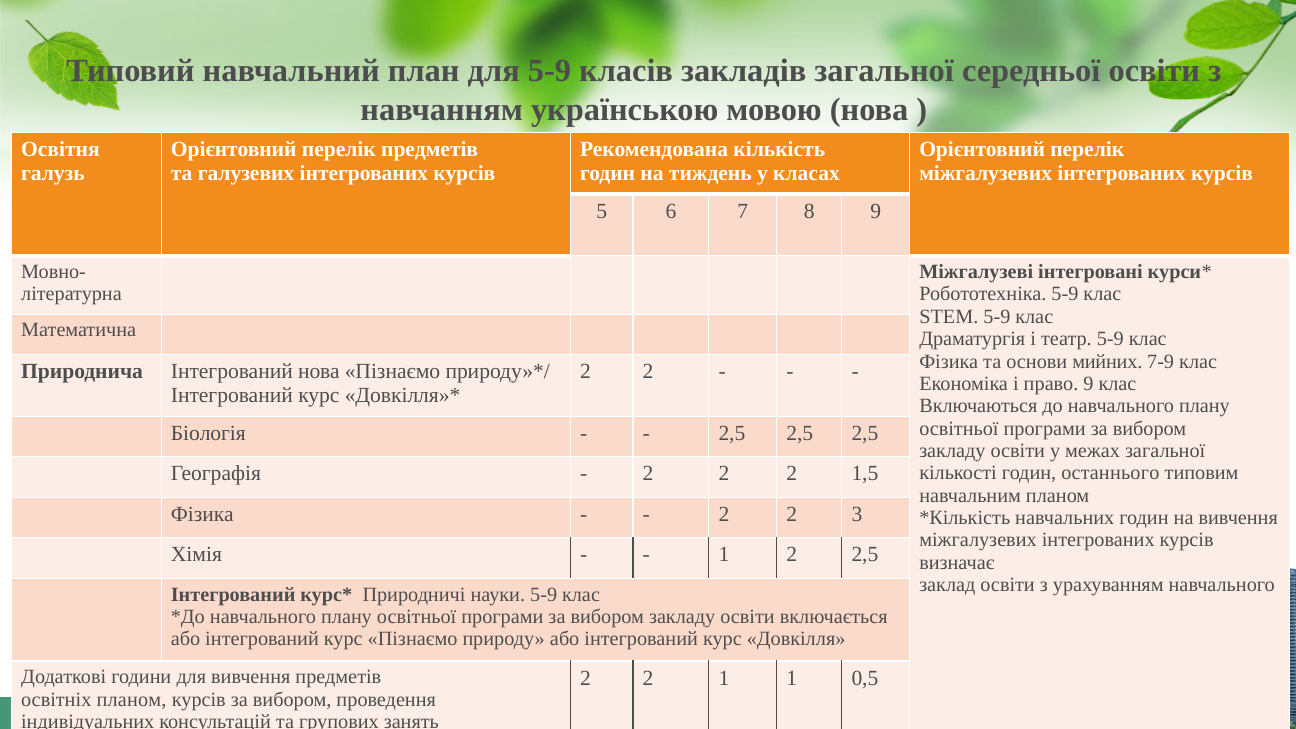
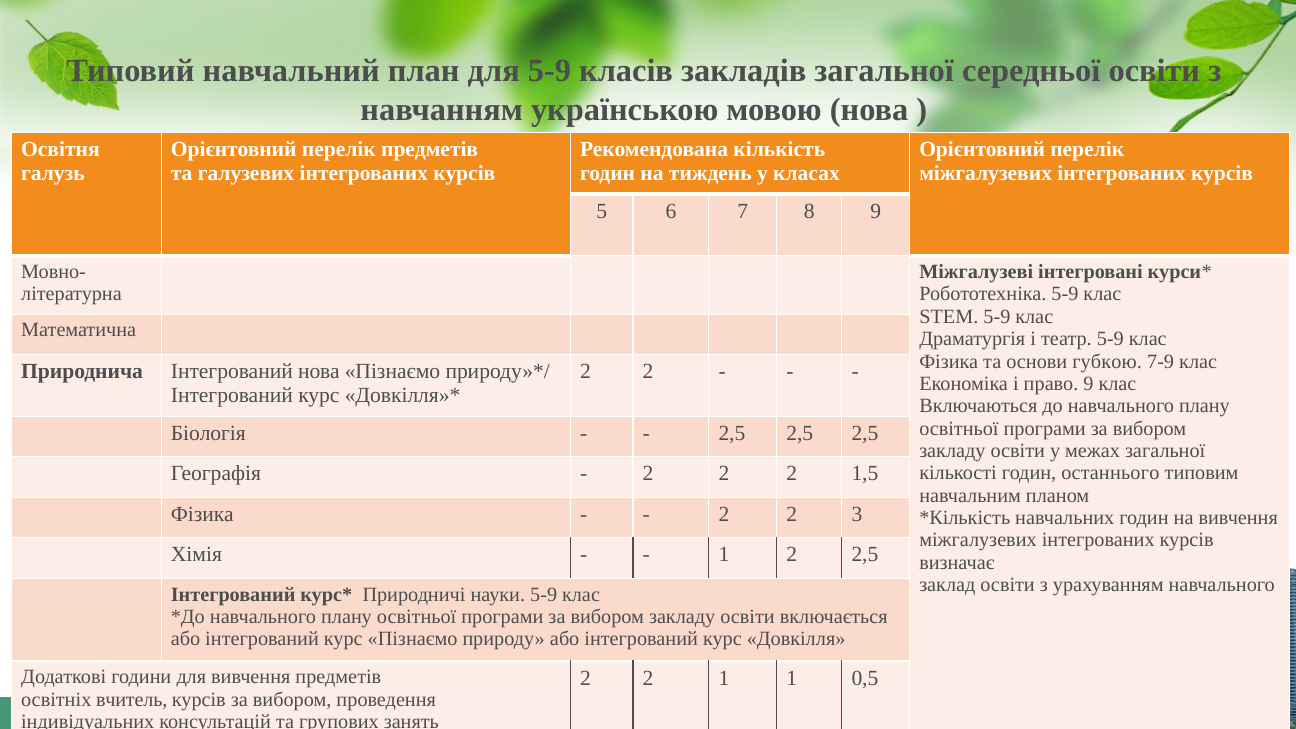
мийних: мийних -> губкою
освітніх планом: планом -> вчитель
